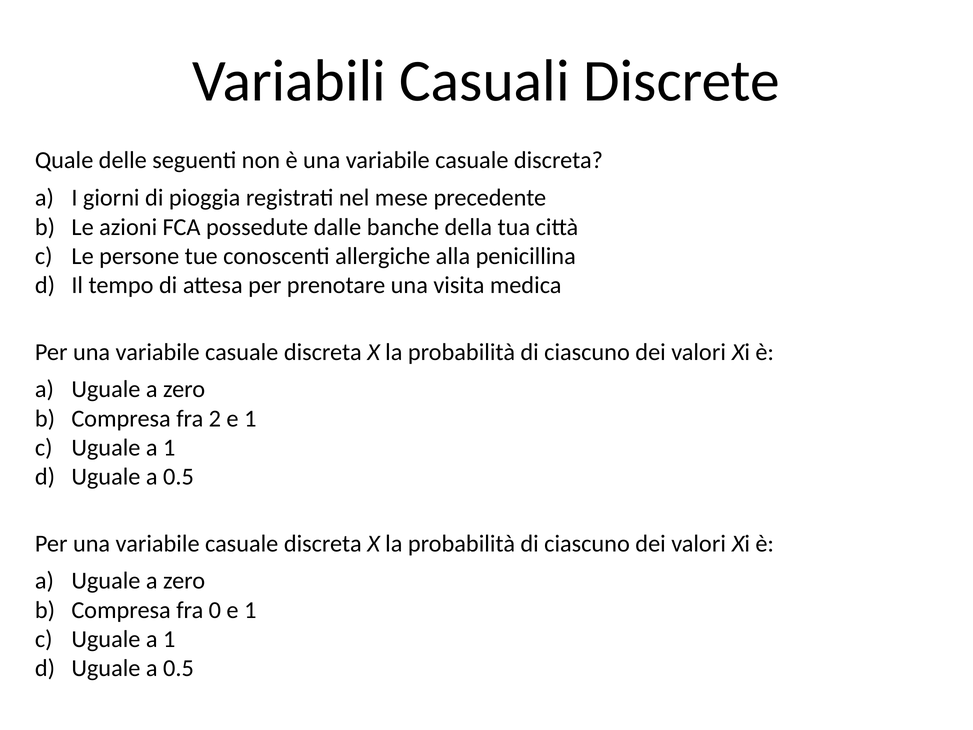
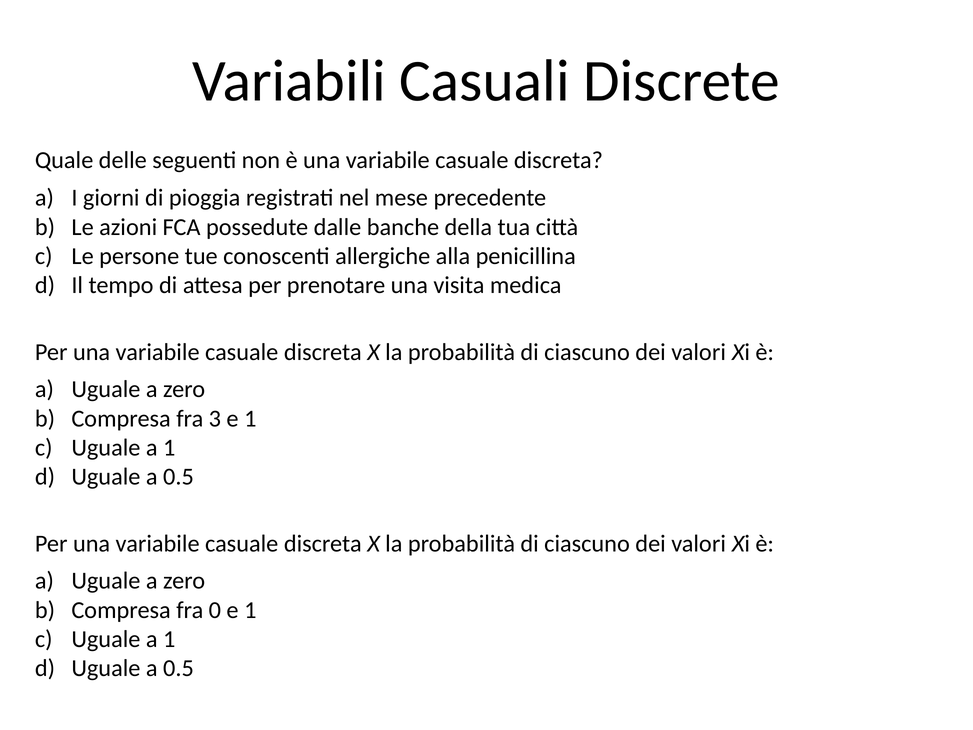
2: 2 -> 3
